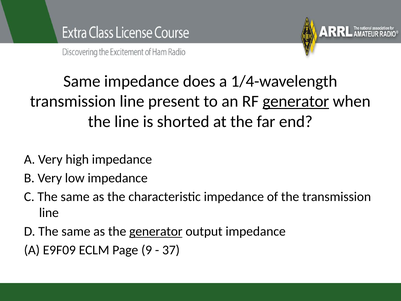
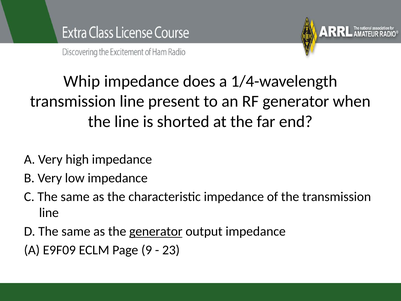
Same at (82, 81): Same -> Whip
generator at (296, 101) underline: present -> none
37: 37 -> 23
